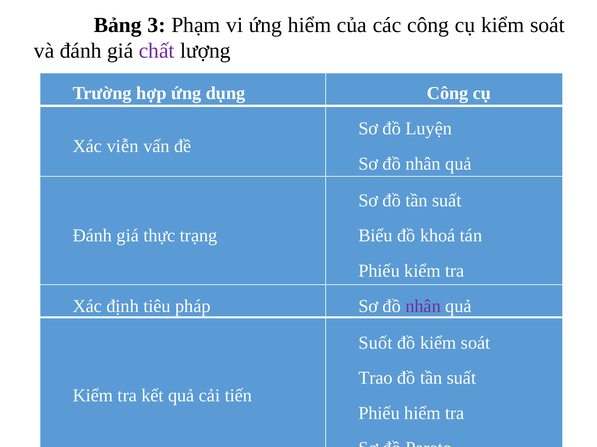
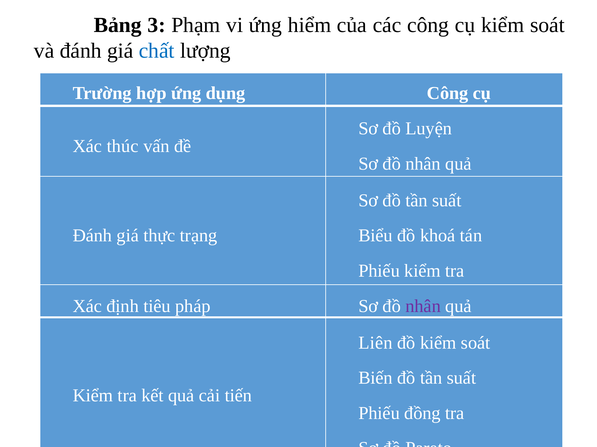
chất colour: purple -> blue
viễn: viễn -> thúc
Suốt: Suốt -> Liên
Trao: Trao -> Biến
Phiếu hiểm: hiểm -> đồng
